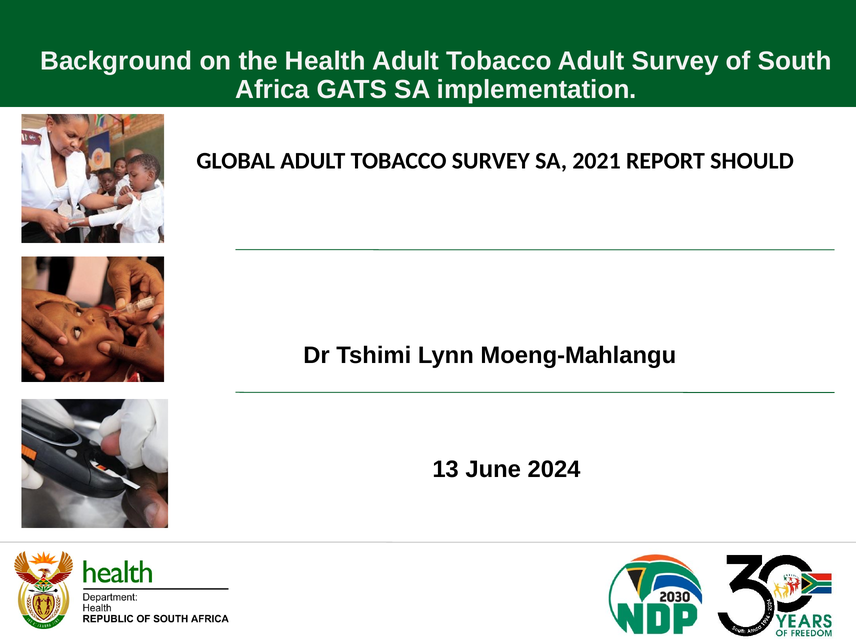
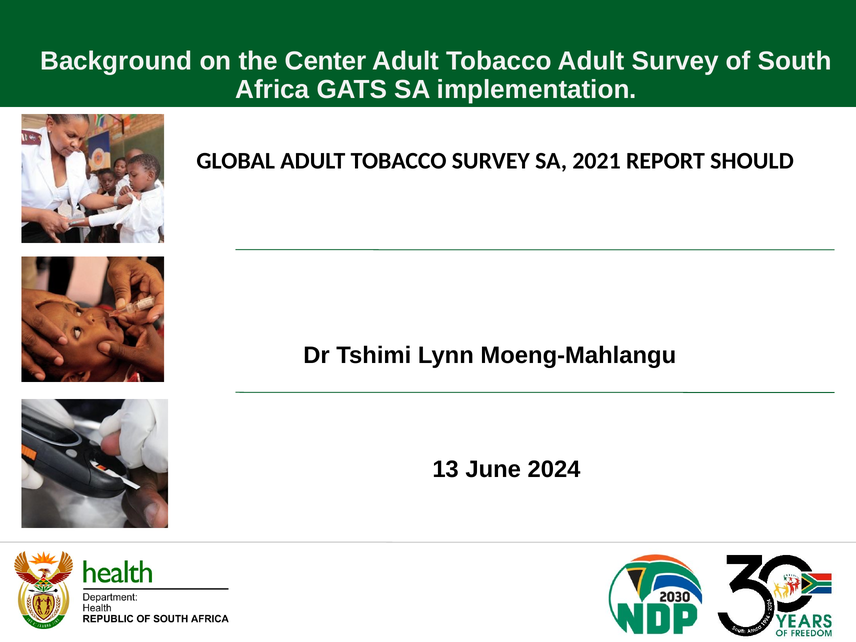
Health: Health -> Center
